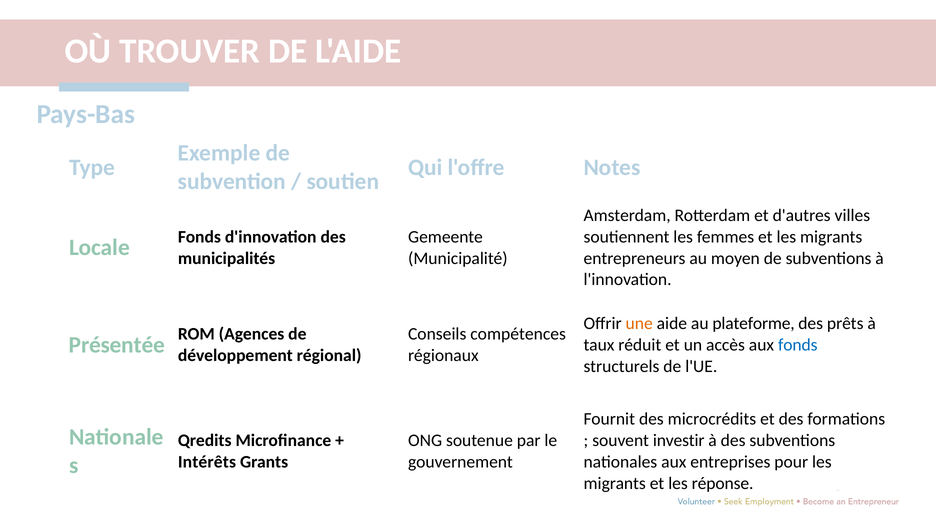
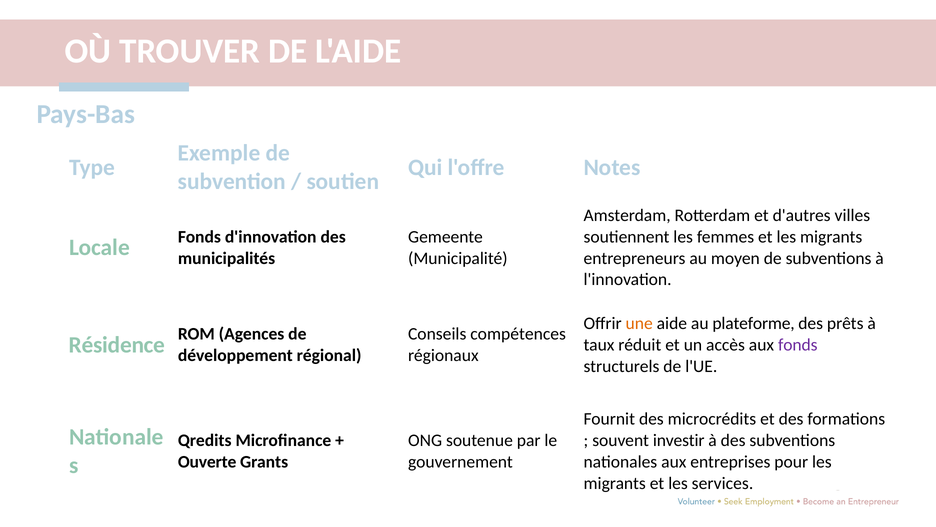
Présentée: Présentée -> Résidence
fonds at (798, 344) colour: blue -> purple
Intérêts: Intérêts -> Ouverte
réponse: réponse -> services
